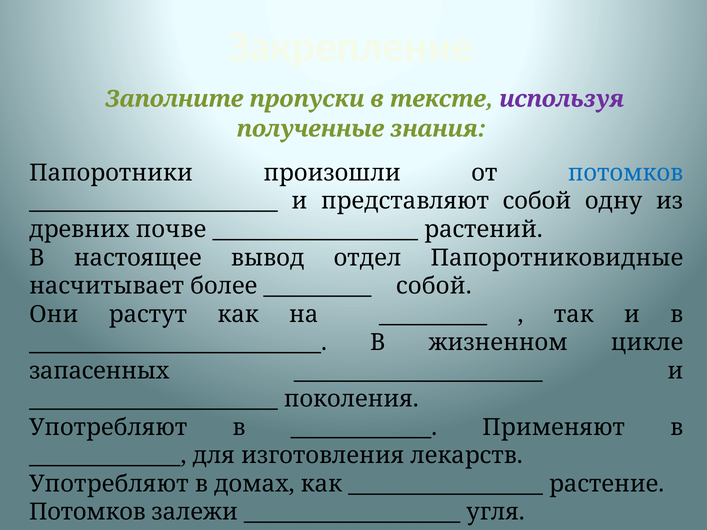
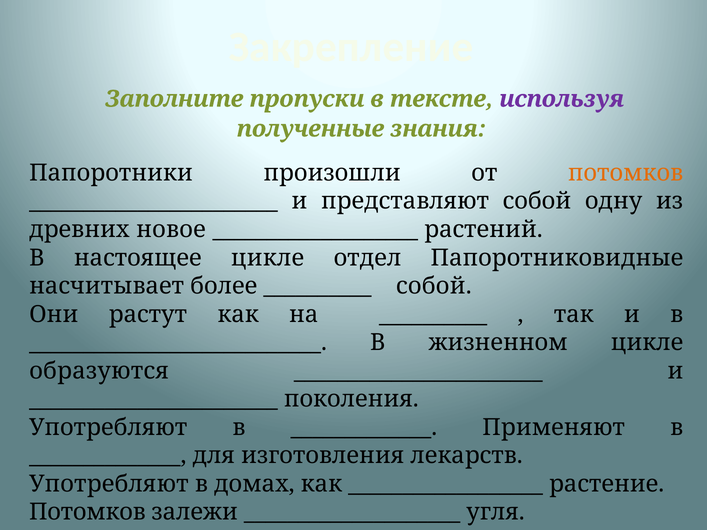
потомков at (626, 173) colour: blue -> orange
почве: почве -> новое
настоящее вывод: вывод -> цикле
запасенных: запасенных -> образуются
